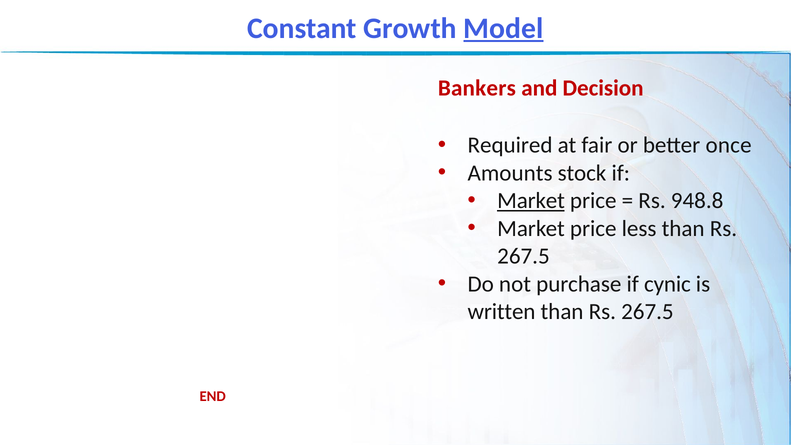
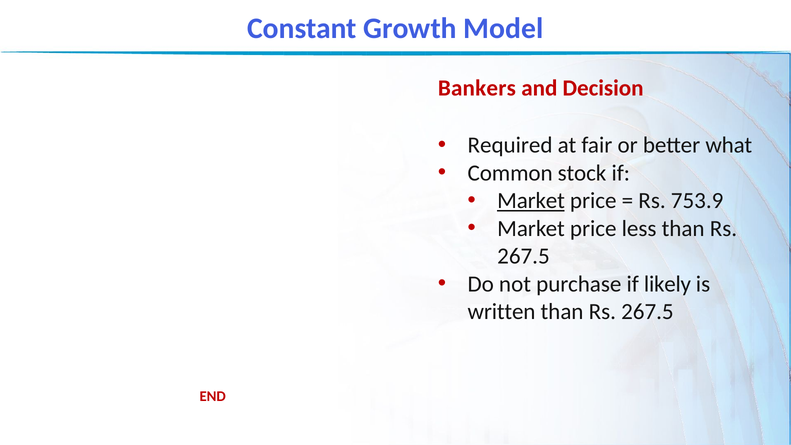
Model underline: present -> none
once: once -> what
Amounts: Amounts -> Common
948.8: 948.8 -> 753.9
cynic: cynic -> likely
